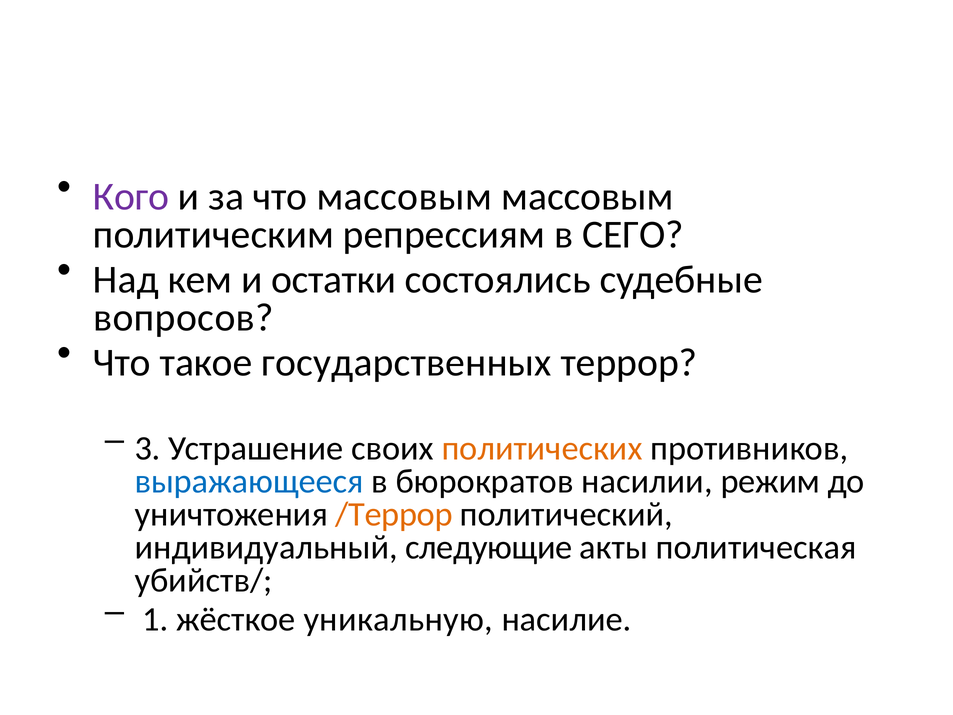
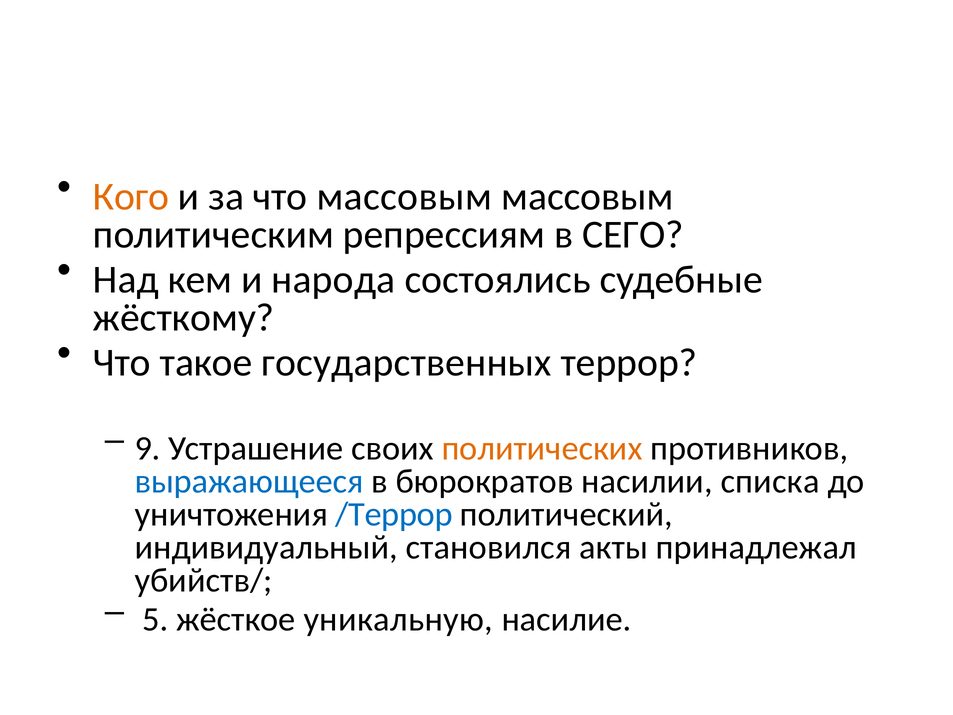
Кого colour: purple -> orange
остатки: остатки -> народа
вопросов: вопросов -> жёсткому
3: 3 -> 9
режим: режим -> списка
/Террор colour: orange -> blue
следующие: следующие -> становился
политическая: политическая -> принадлежал
1: 1 -> 5
